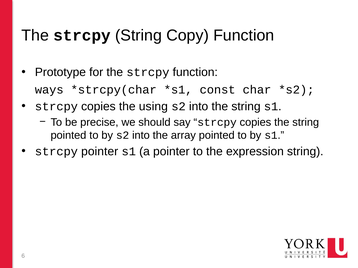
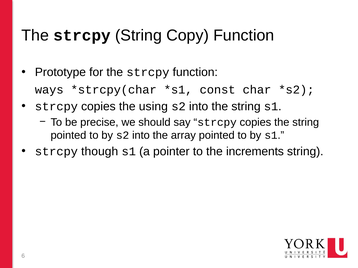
strcpy pointer: pointer -> though
expression: expression -> increments
